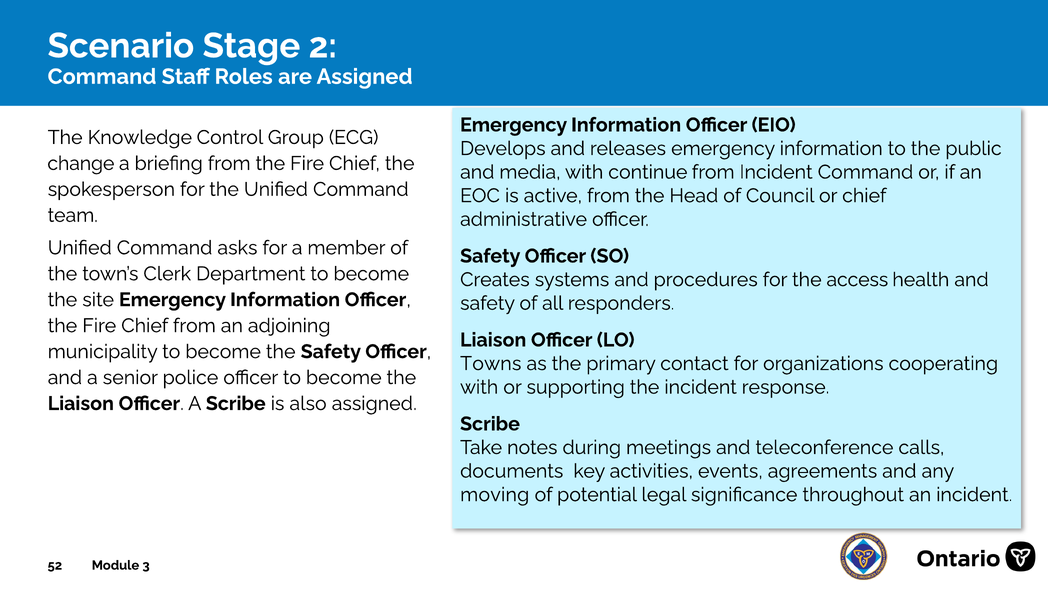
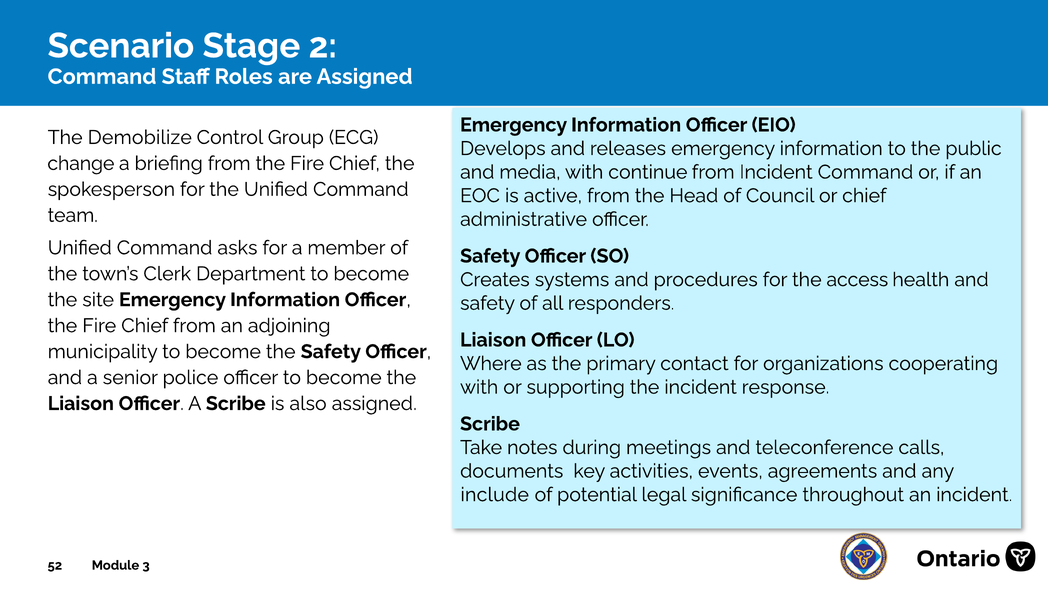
Knowledge: Knowledge -> Demobilize
Towns: Towns -> Where
moving: moving -> include
